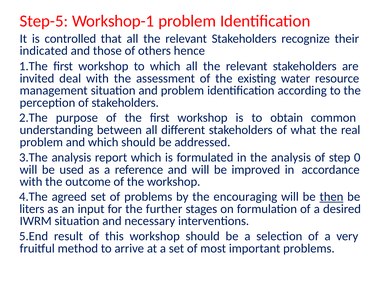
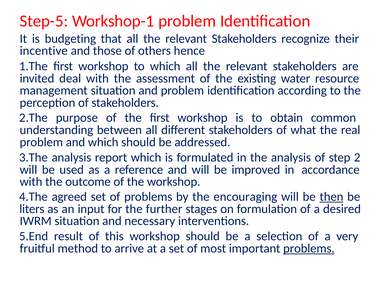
controlled: controlled -> budgeting
indicated: indicated -> incentive
0: 0 -> 2
problems at (309, 248) underline: none -> present
